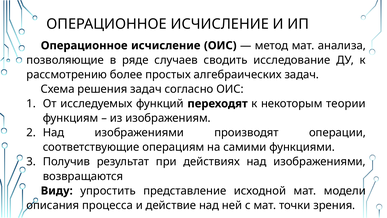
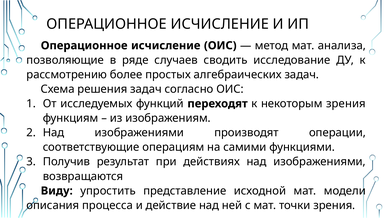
некоторым теории: теории -> зрения
